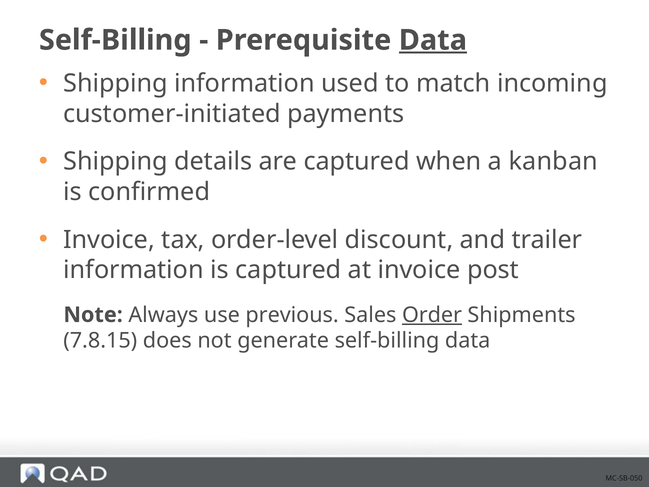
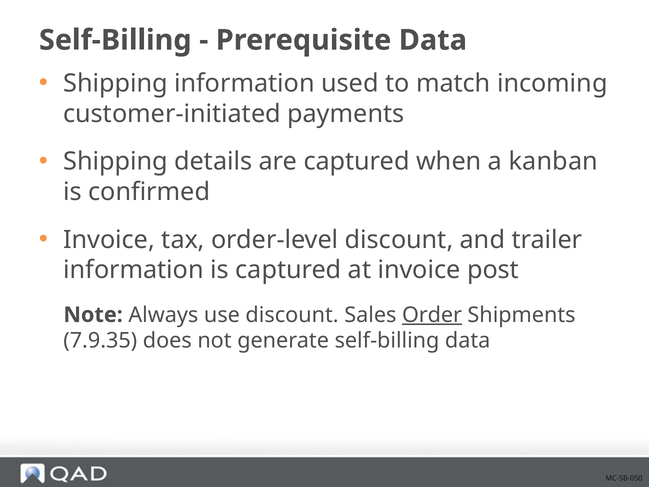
Data at (433, 40) underline: present -> none
use previous: previous -> discount
7.8.15: 7.8.15 -> 7.9.35
